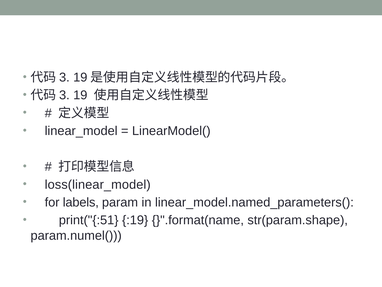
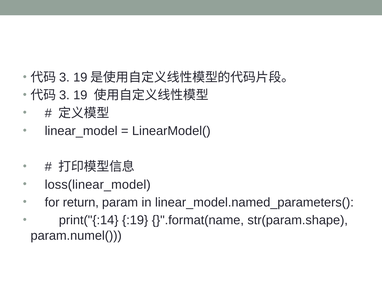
labels: labels -> return
print("{:51: print("{:51 -> print("{:14
